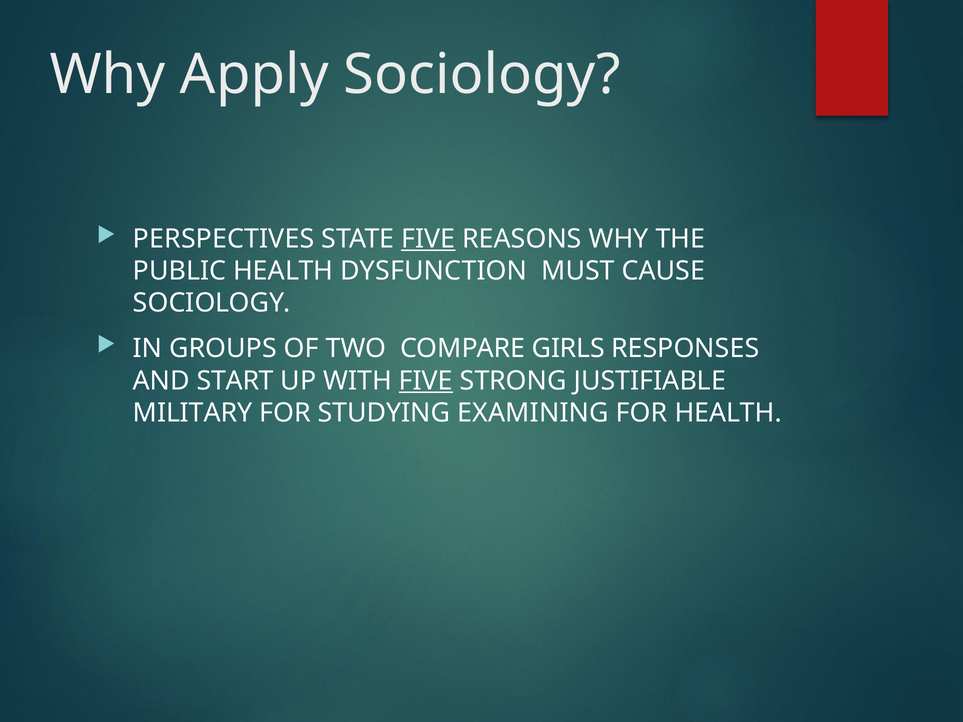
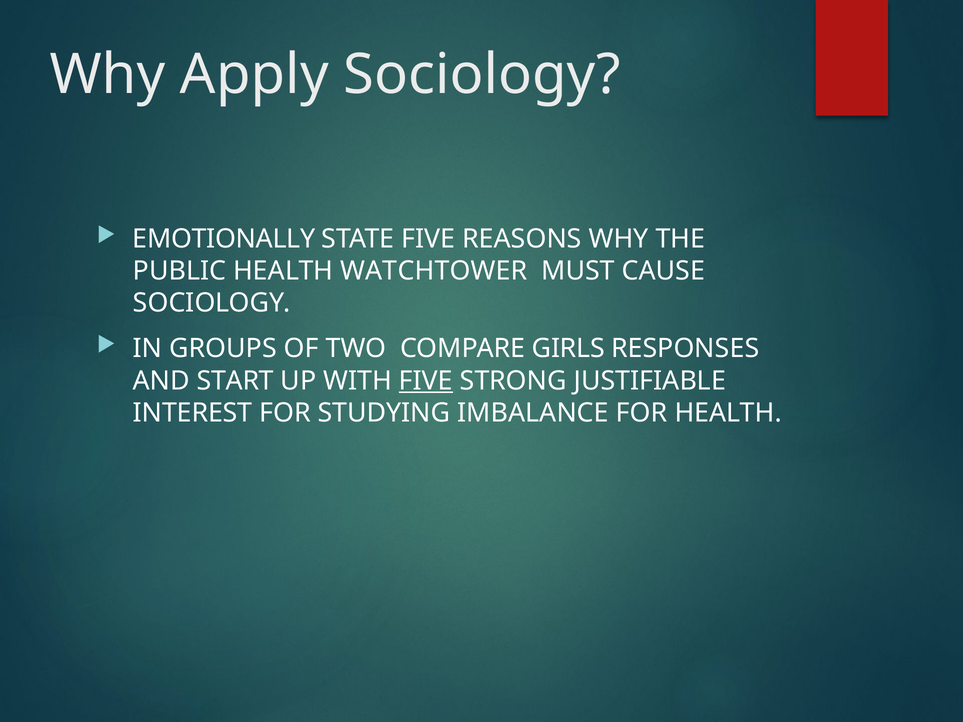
PERSPECTIVES: PERSPECTIVES -> EMOTIONALLY
FIVE at (428, 239) underline: present -> none
DYSFUNCTION: DYSFUNCTION -> WATCHTOWER
MILITARY: MILITARY -> INTEREST
EXAMINING: EXAMINING -> IMBALANCE
